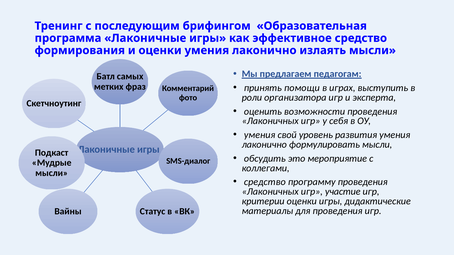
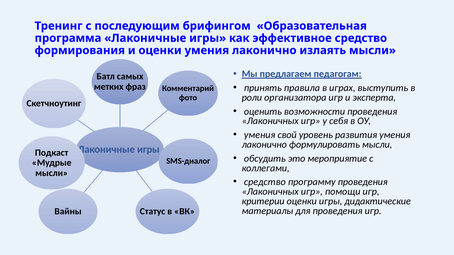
помощи: помощи -> правила
участие: участие -> помощи
